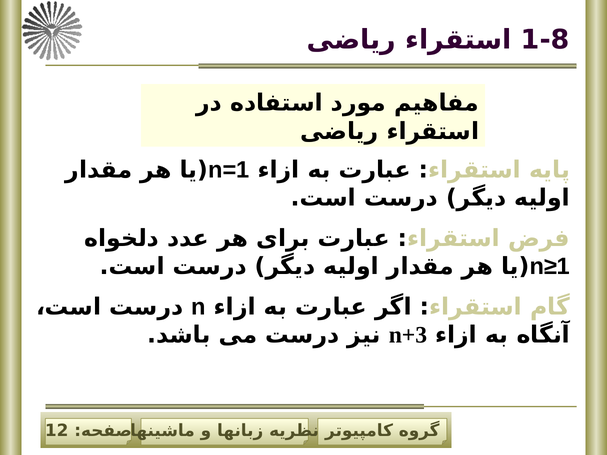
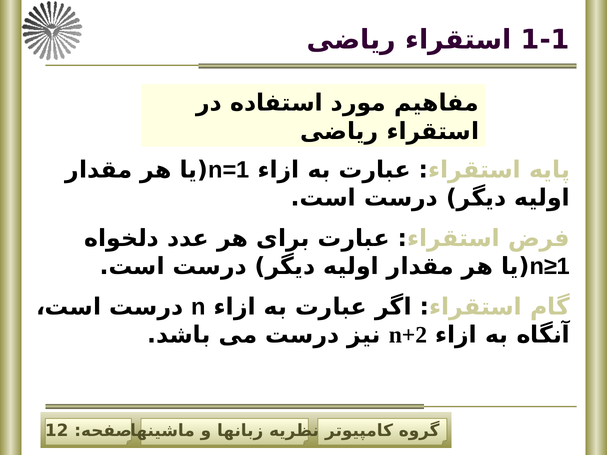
1-8: 1-8 -> 1-1
n+3: n+3 -> n+2
